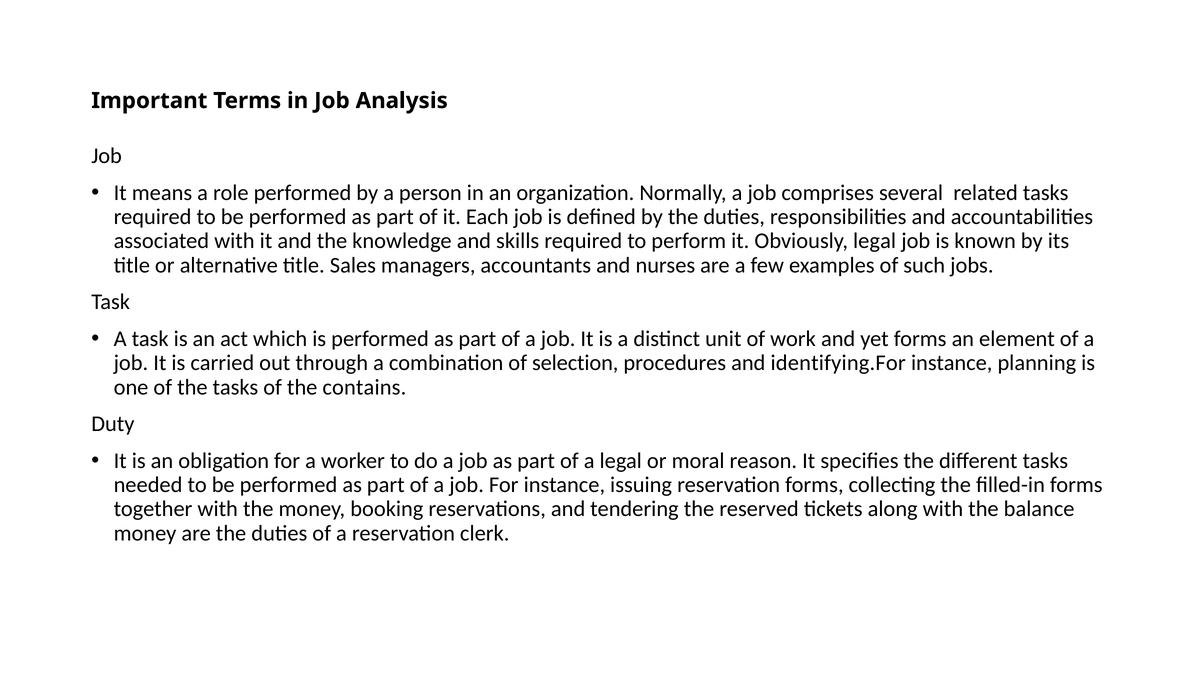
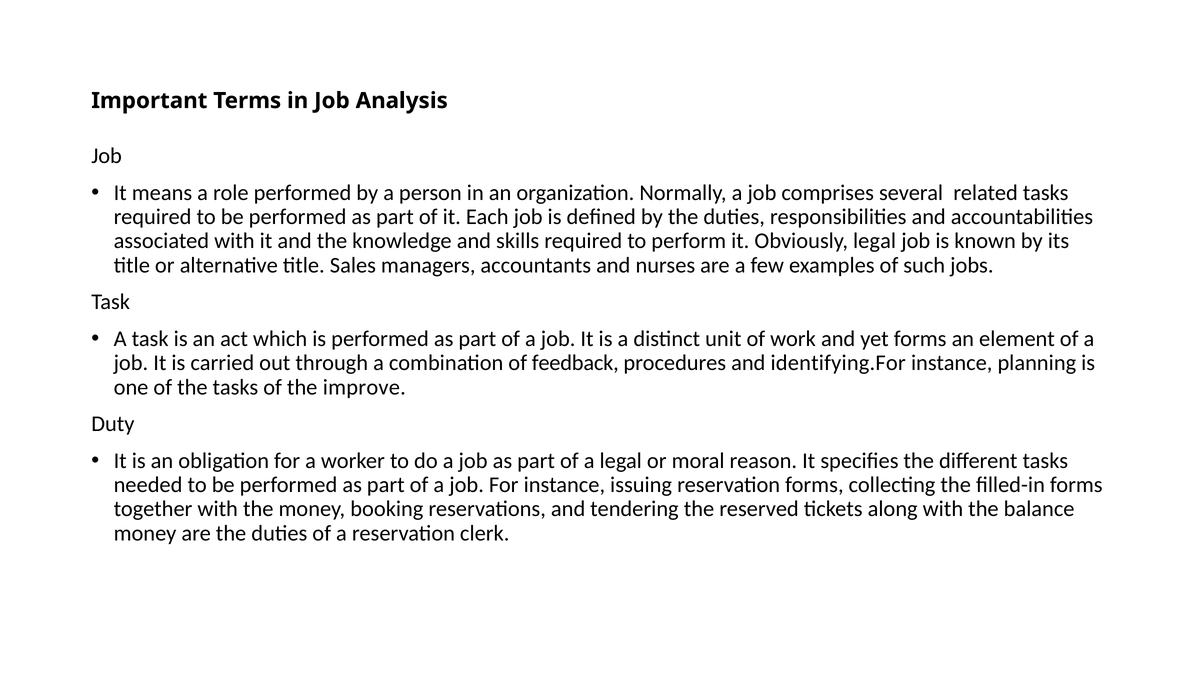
selection: selection -> feedback
contains: contains -> improve
